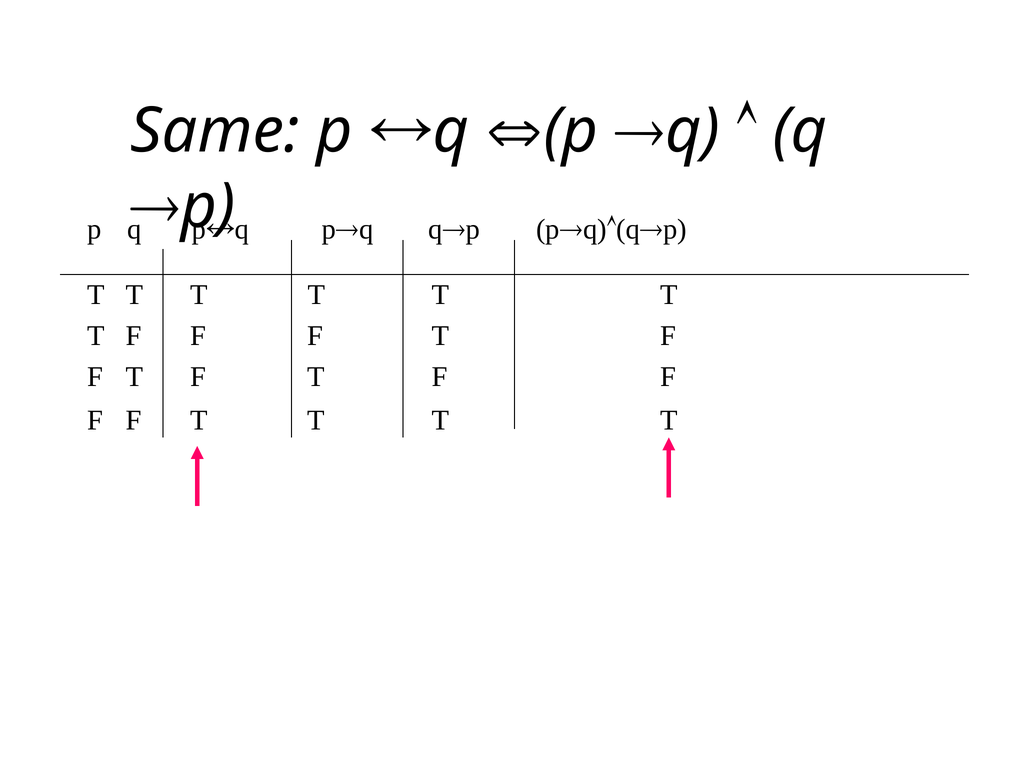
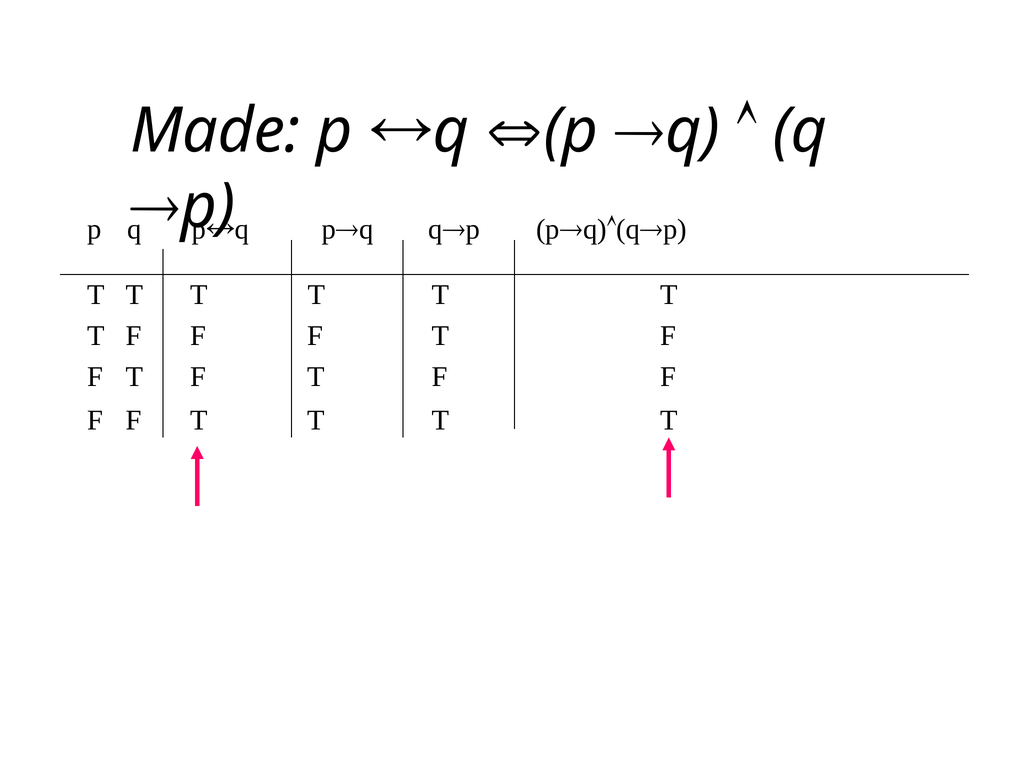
Same: Same -> Made
